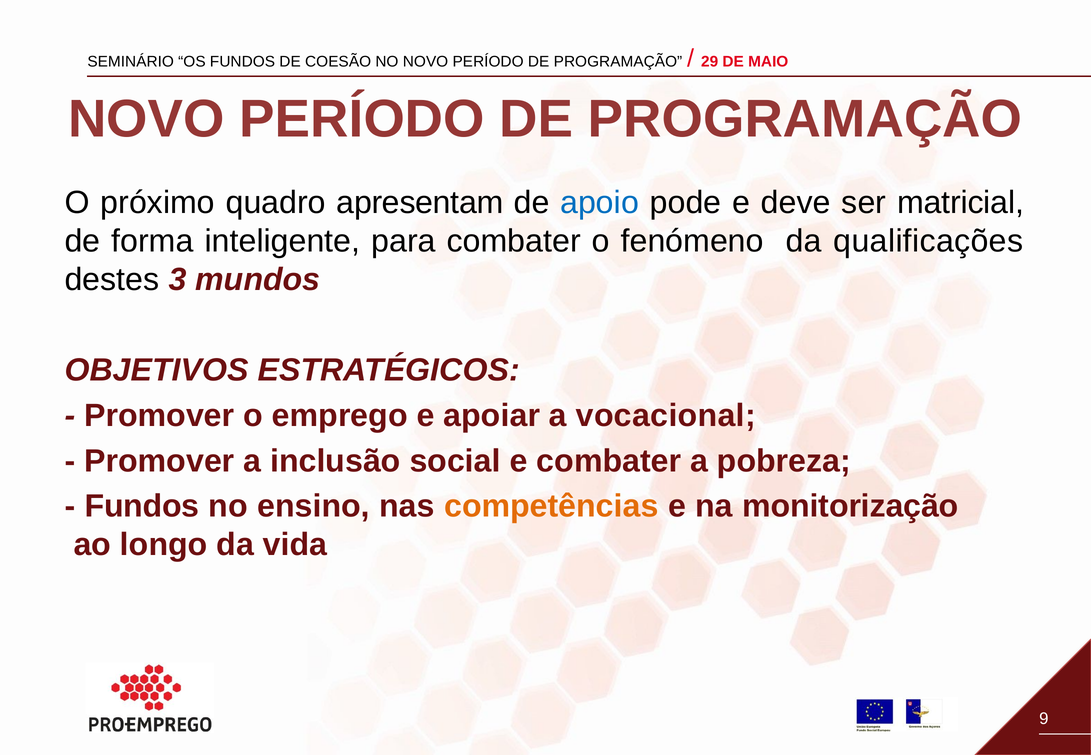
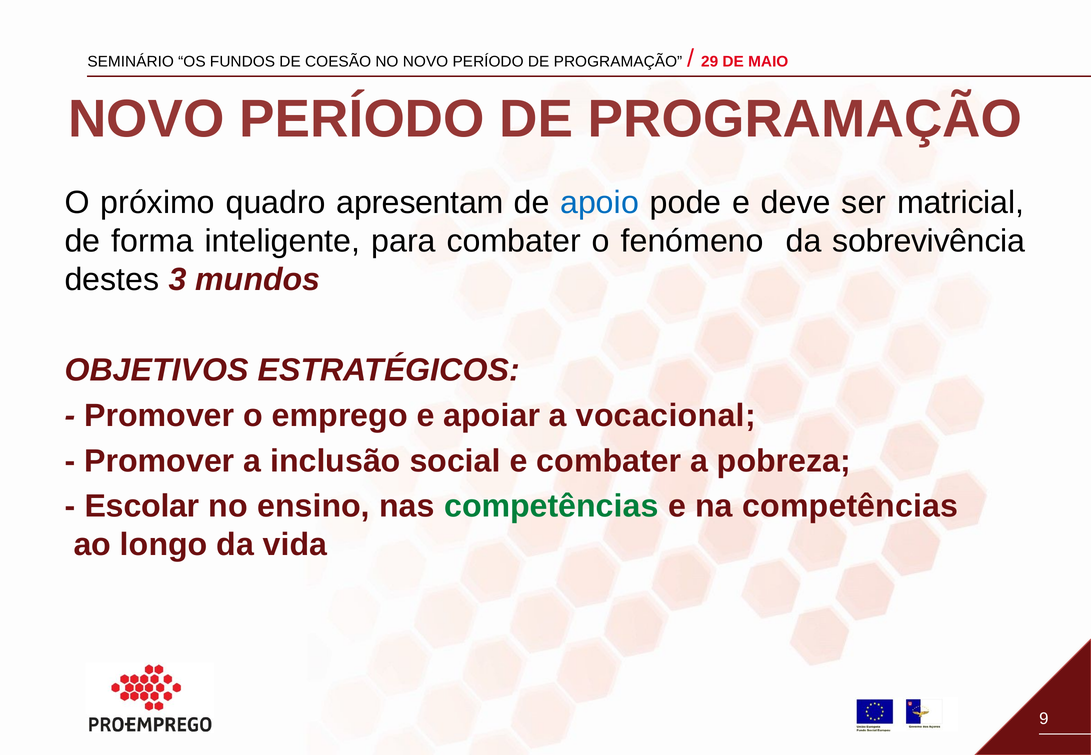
qualificações: qualificações -> sobrevivência
Fundos at (142, 506): Fundos -> Escolar
competências at (551, 506) colour: orange -> green
na monitorização: monitorização -> competências
